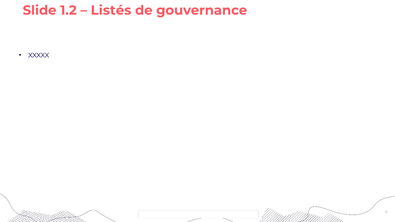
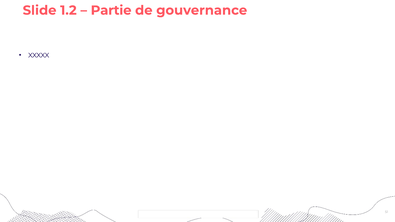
Listés: Listés -> Partie
